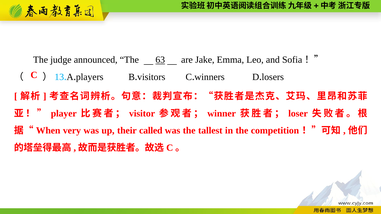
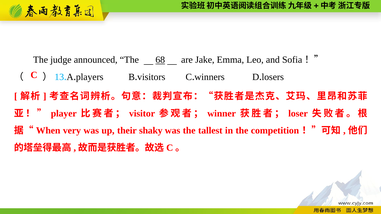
63: 63 -> 68
called: called -> shaky
